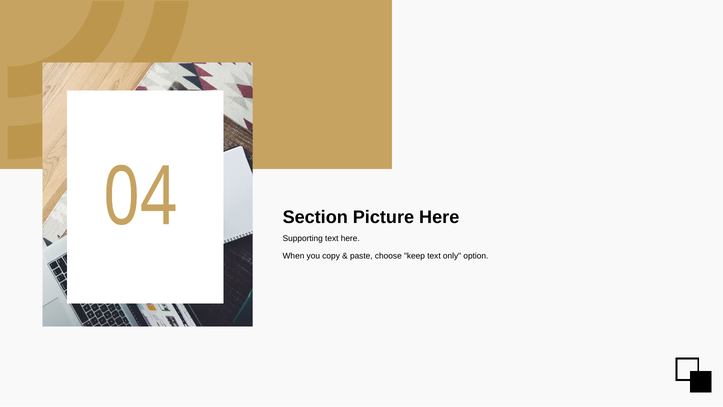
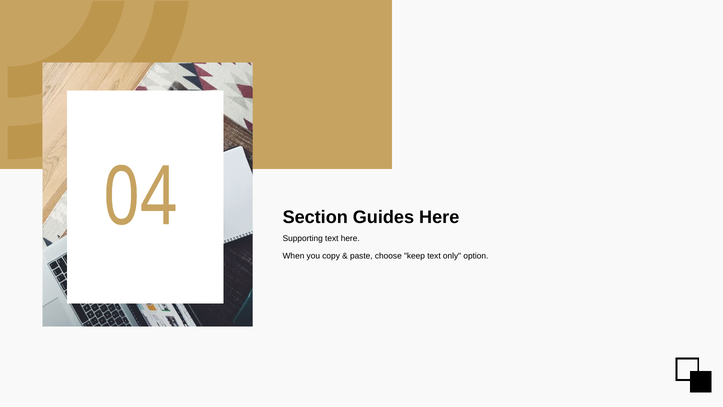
Picture: Picture -> Guides
